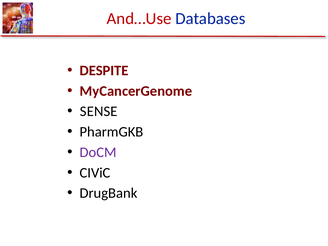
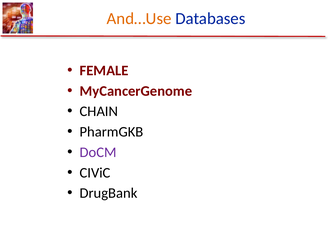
And…Use colour: red -> orange
DESPITE: DESPITE -> FEMALE
SENSE: SENSE -> CHAIN
